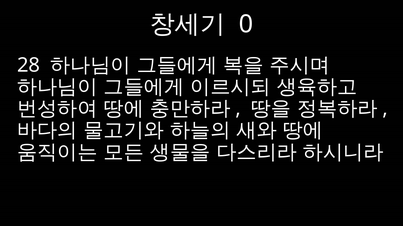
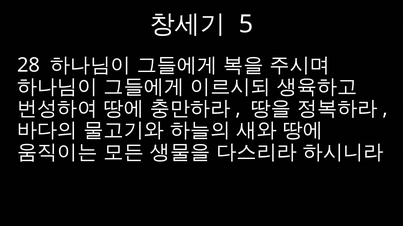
0: 0 -> 5
